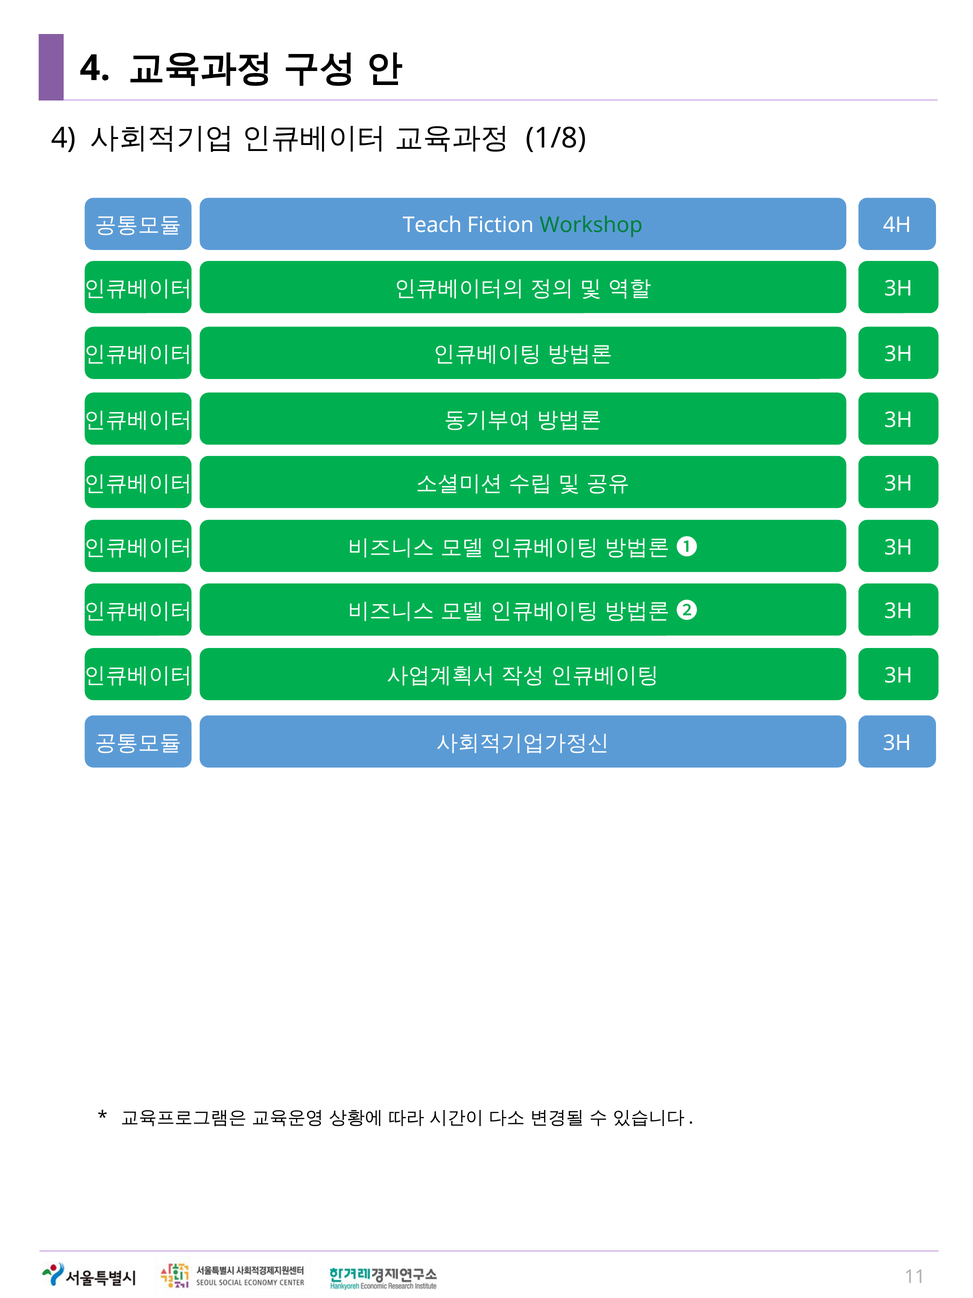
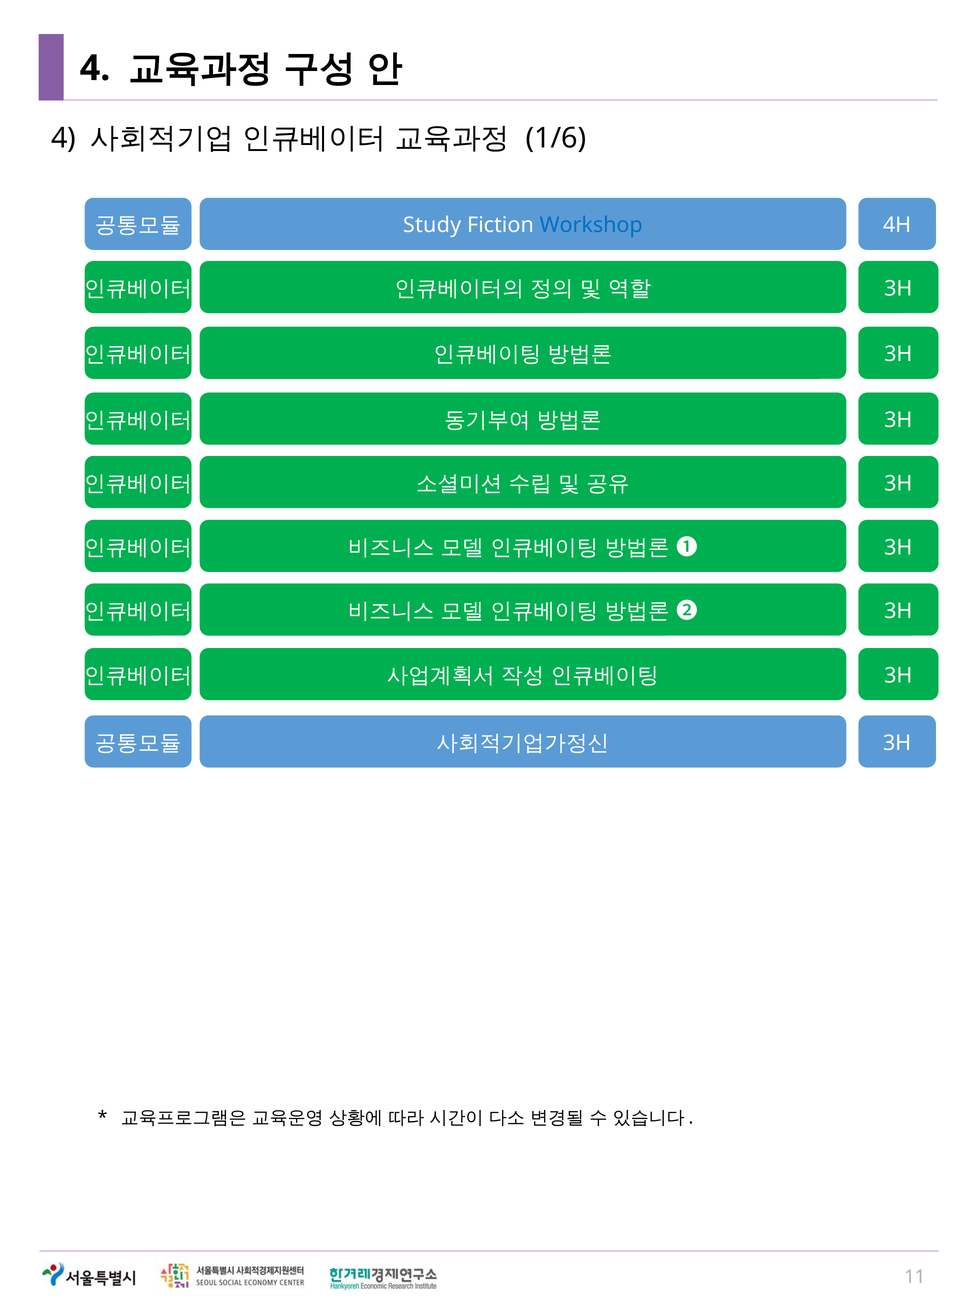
1/8: 1/8 -> 1/6
Teach: Teach -> Study
Workshop colour: green -> blue
